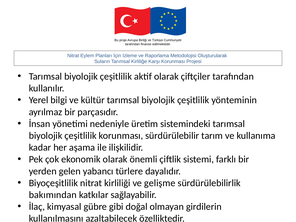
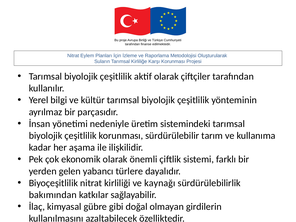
gelişme: gelişme -> kaynağı
